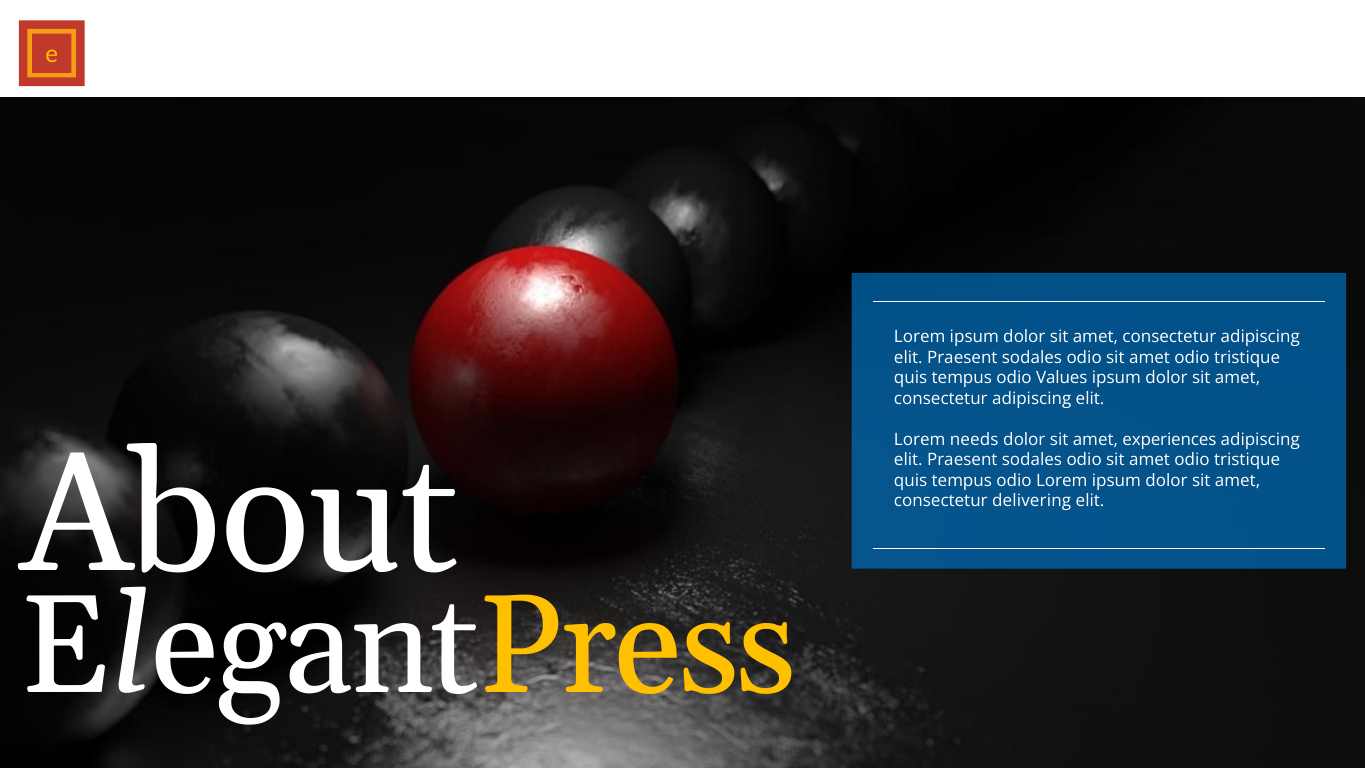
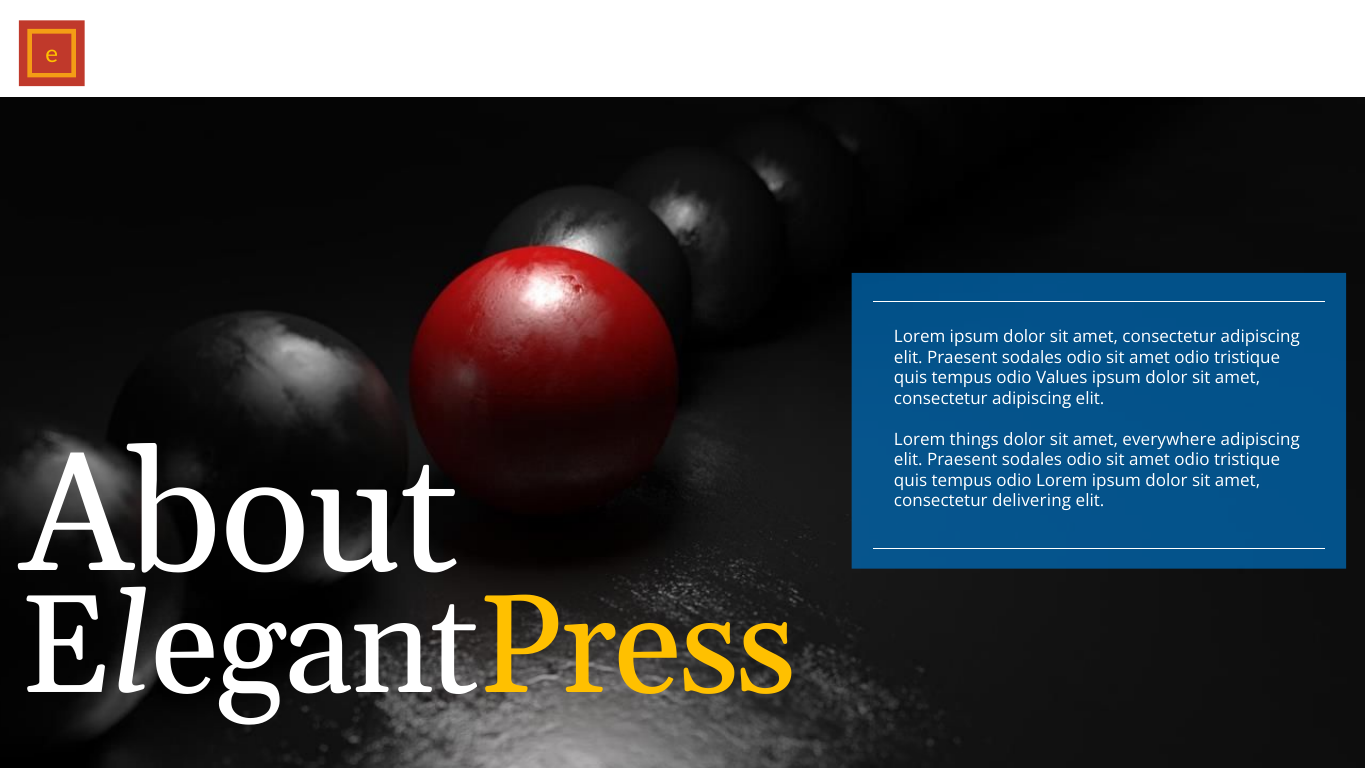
needs: needs -> things
experiences: experiences -> everywhere
